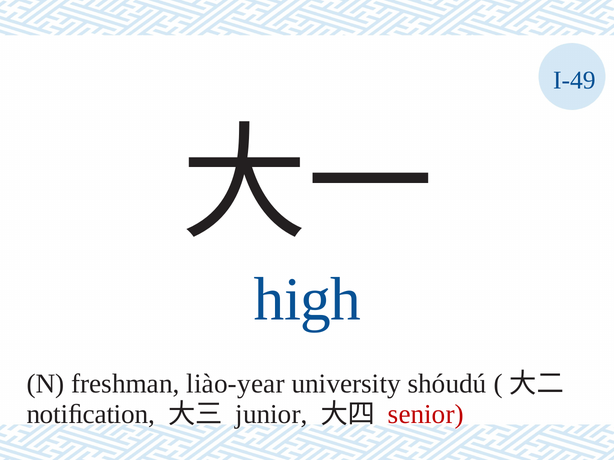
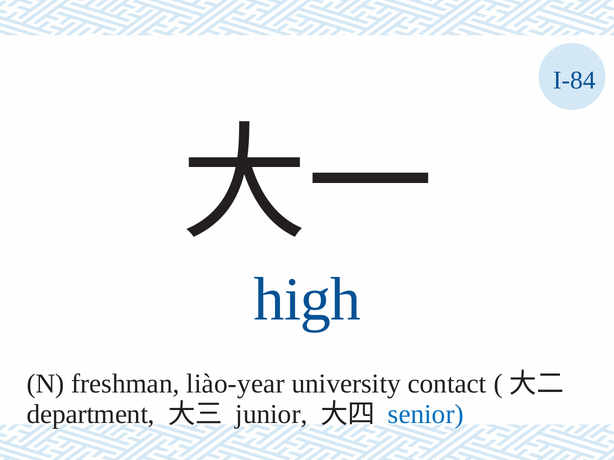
I-49: I-49 -> I-84
shóudú: shóudú -> contact
notiﬁcation: notiﬁcation -> department
senior colour: red -> blue
